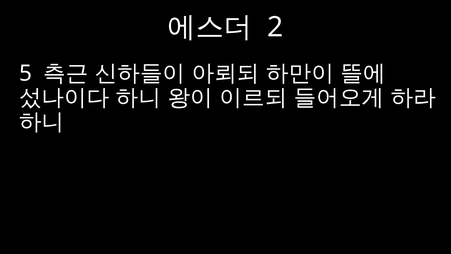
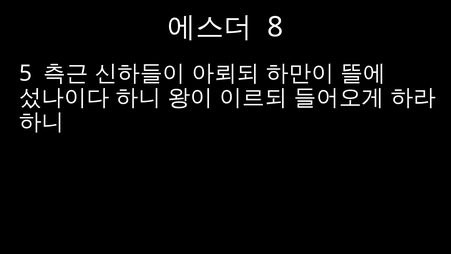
2: 2 -> 8
